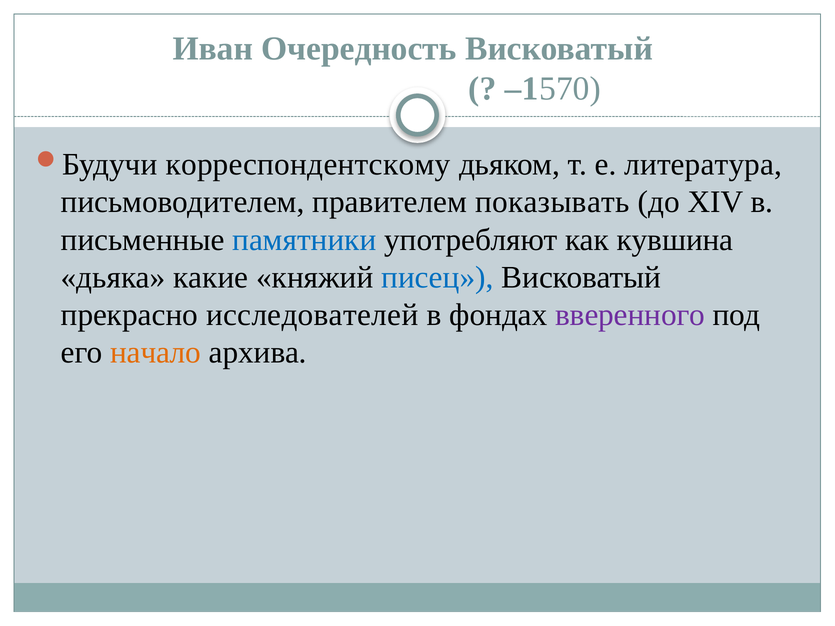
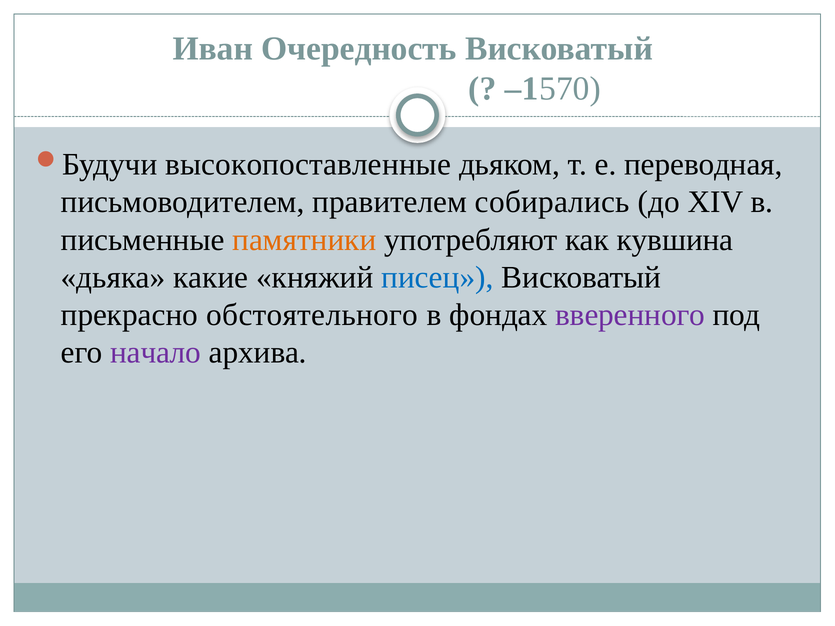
корреспондентскому: корреспондентскому -> высокопоставленные
литература: литература -> переводная
показывать: показывать -> собирались
памятники colour: blue -> orange
исследователей: исследователей -> обстоятельного
начало colour: orange -> purple
